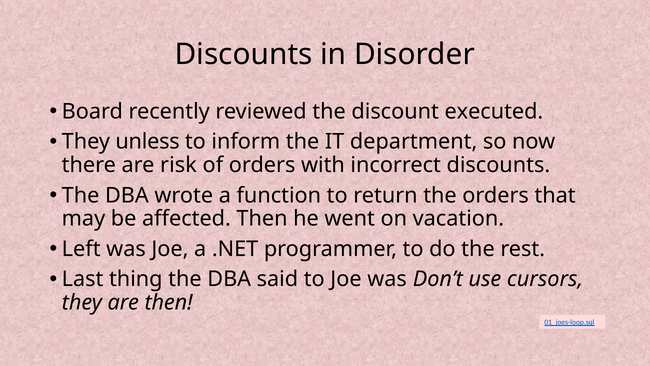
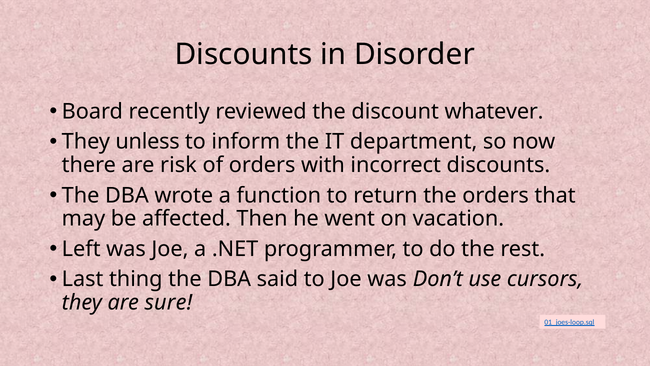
executed: executed -> whatever
are then: then -> sure
